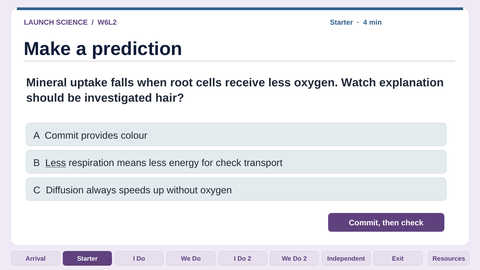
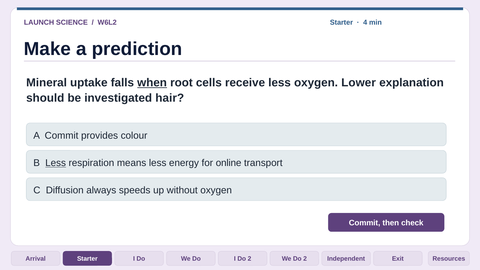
when underline: none -> present
Watch: Watch -> Lower
for check: check -> online
